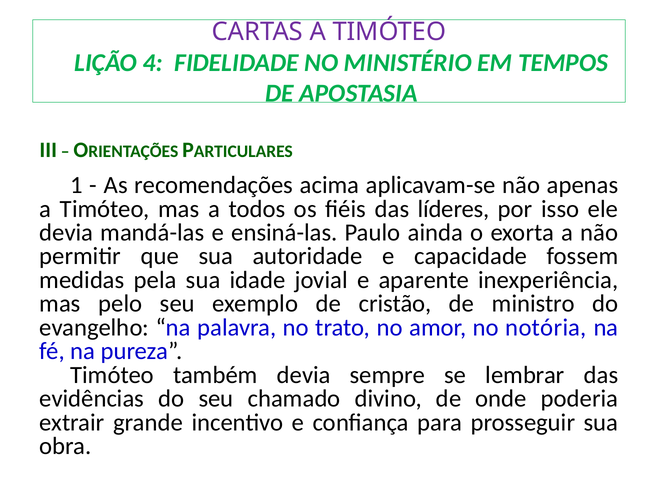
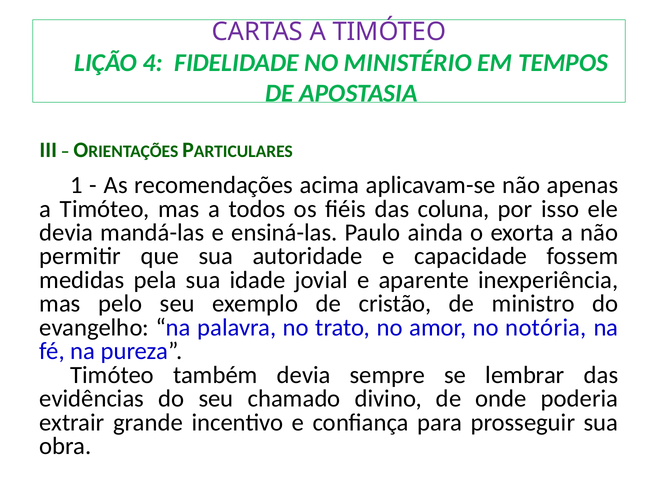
líderes: líderes -> coluna
